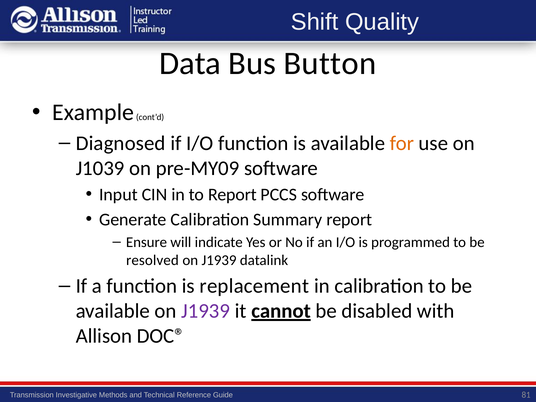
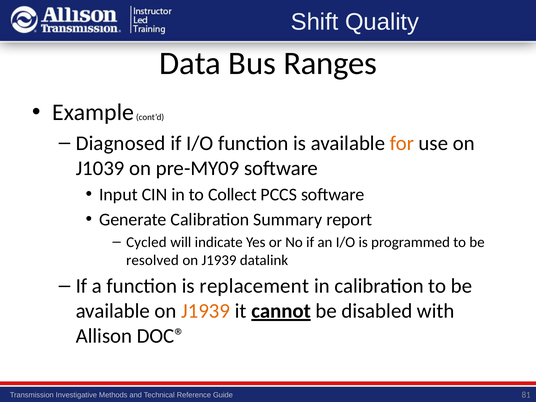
Button: Button -> Ranges
to Report: Report -> Collect
Ensure: Ensure -> Cycled
J1939 at (206, 311) colour: purple -> orange
